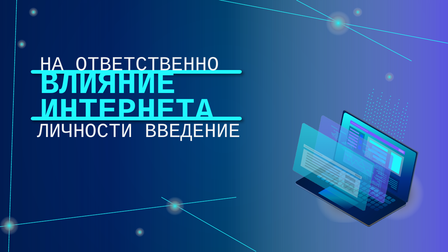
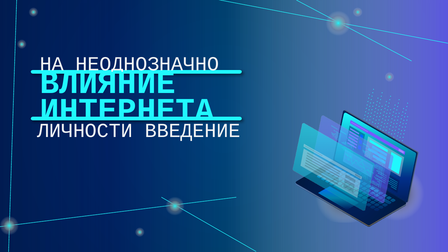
ОТВЕТСТВЕННО: ОТВЕТСТВЕННО -> НЕОДНОЗНАЧНО
